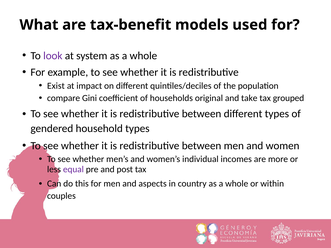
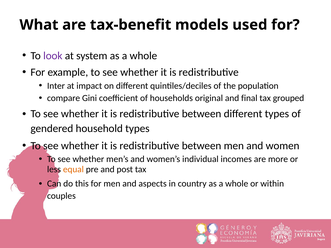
Exist: Exist -> Inter
take: take -> final
equal colour: purple -> orange
